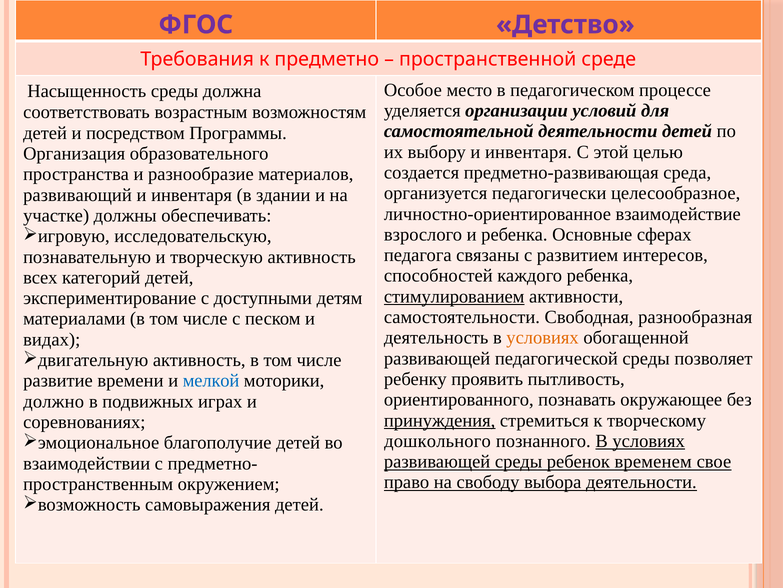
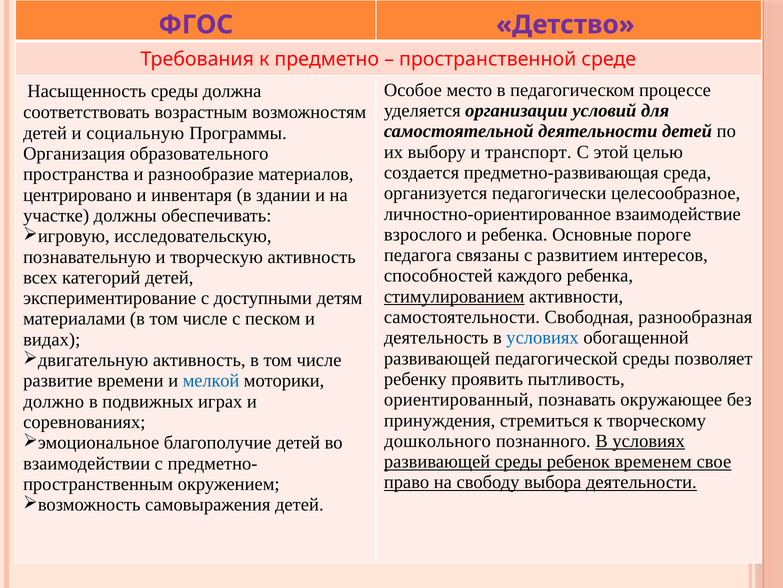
посредством: посредством -> социальную
выбору и инвентаря: инвентаря -> транспорт
развивающий: развивающий -> центрировано
сферах: сферах -> пороге
условиях at (543, 337) colour: orange -> blue
ориентированного: ориентированного -> ориентированный
принуждения underline: present -> none
